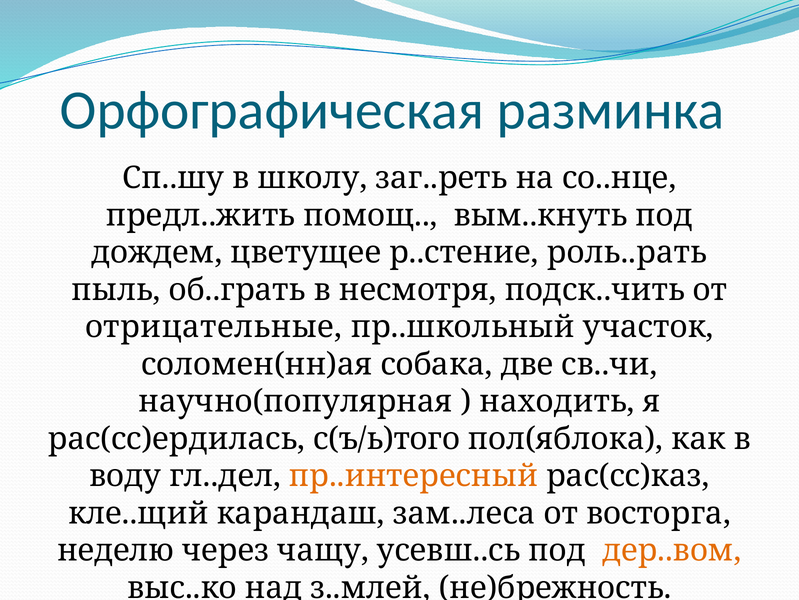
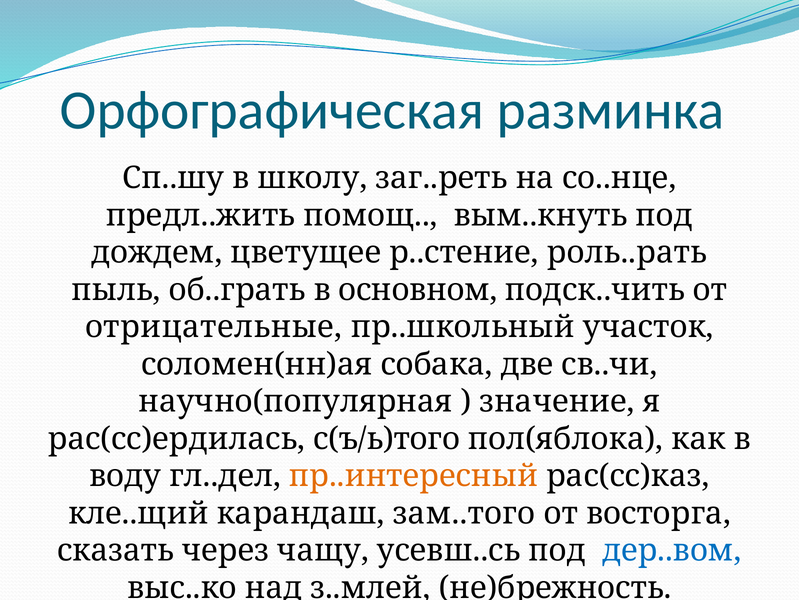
несмотря: несмотря -> основном
находить: находить -> значение
зам..леса: зам..леса -> зам..того
неделю: неделю -> сказать
дер..вом colour: orange -> blue
